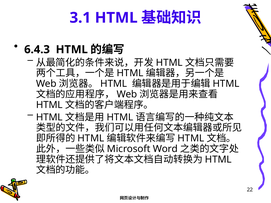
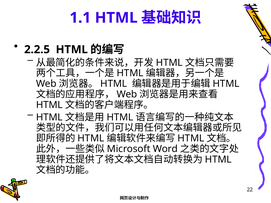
3.1: 3.1 -> 1.1
6.4.3: 6.4.3 -> 2.2.5
